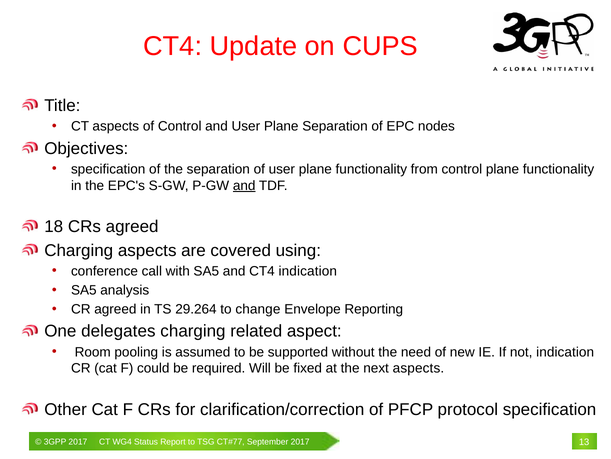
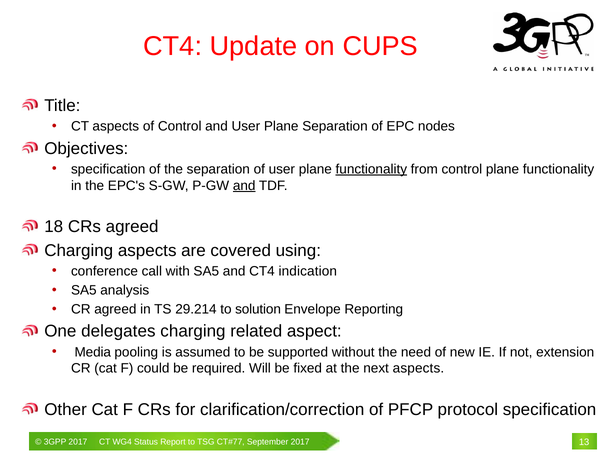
functionality at (371, 169) underline: none -> present
29.264: 29.264 -> 29.214
change: change -> solution
Room: Room -> Media
not indication: indication -> extension
